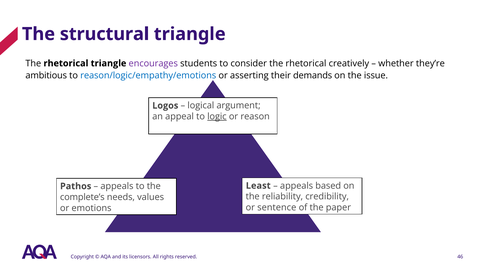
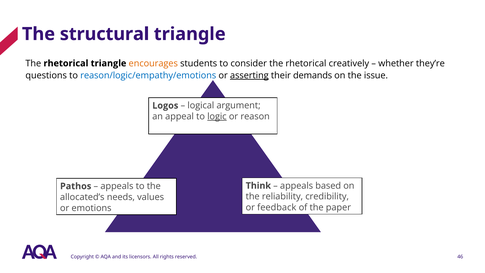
encourages colour: purple -> orange
ambitious: ambitious -> questions
asserting underline: none -> present
Least: Least -> Think
complete’s: complete’s -> allocated’s
sentence: sentence -> feedback
